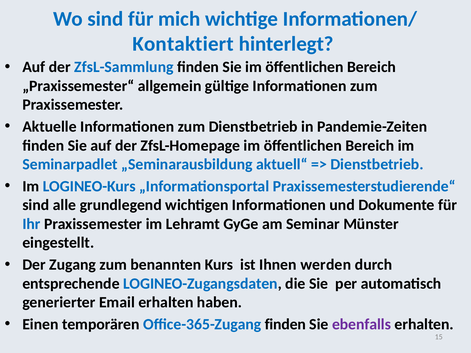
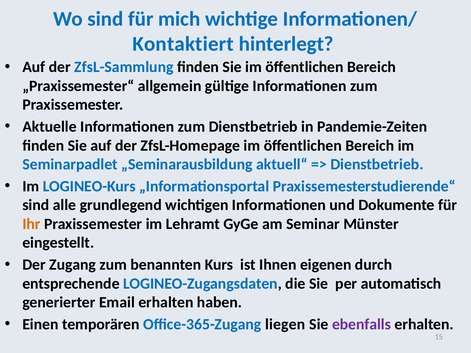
Ihr colour: blue -> orange
werden: werden -> eigenen
Office-365-Zugang finden: finden -> liegen
